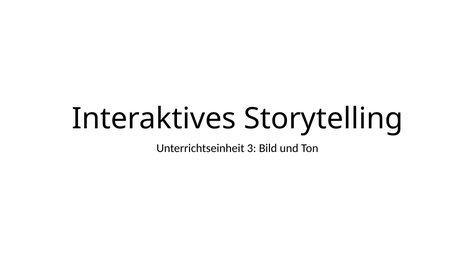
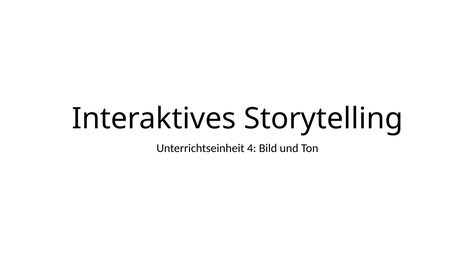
3: 3 -> 4
